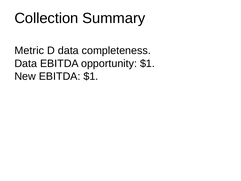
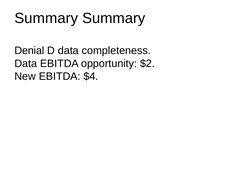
Collection at (46, 18): Collection -> Summary
Metric: Metric -> Denial
opportunity $1: $1 -> $2
EBITDA $1: $1 -> $4
